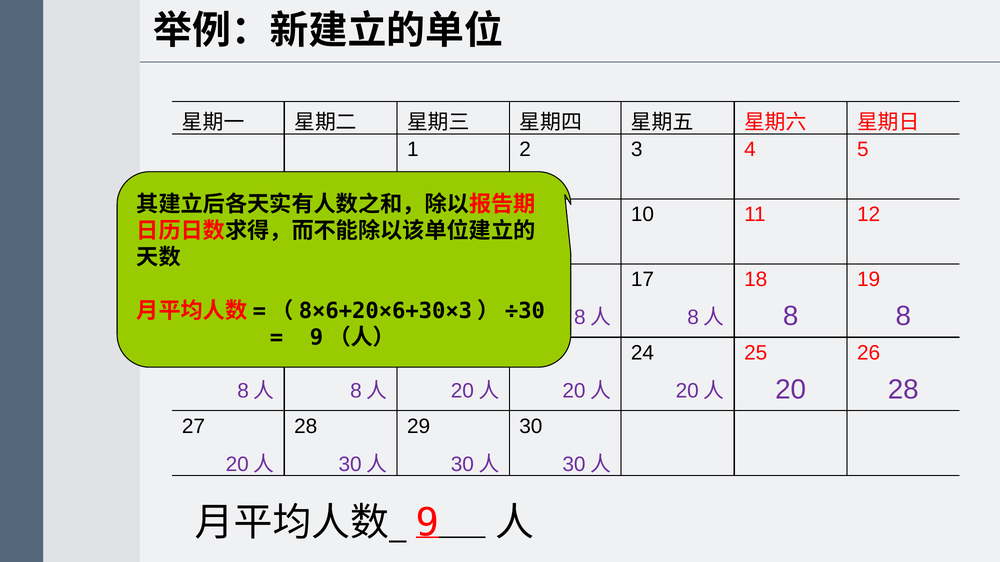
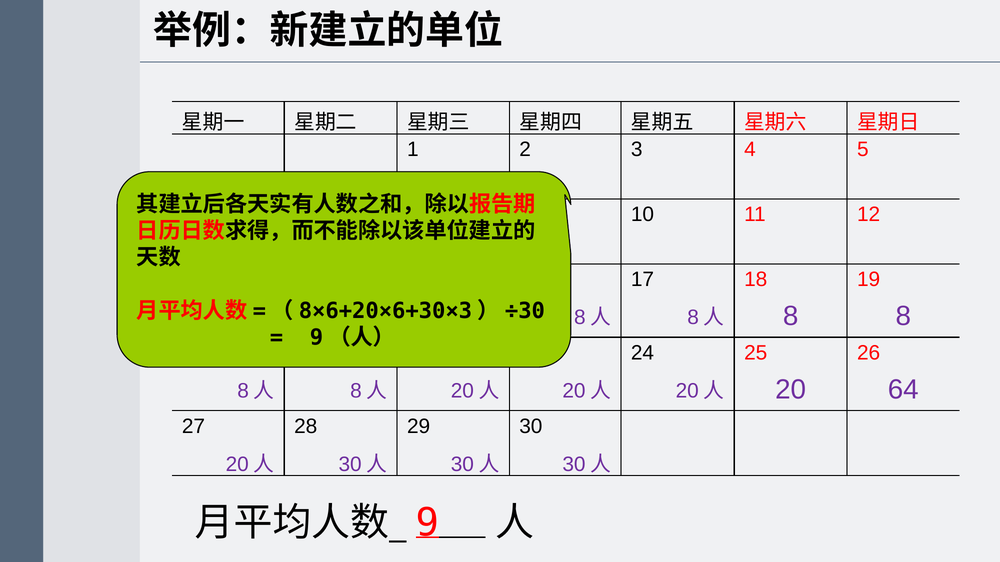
20 28: 28 -> 64
